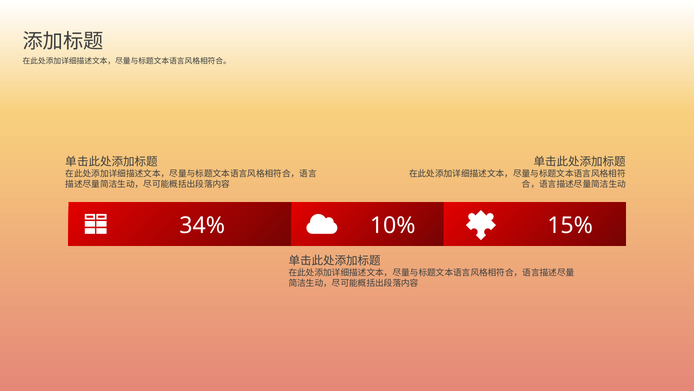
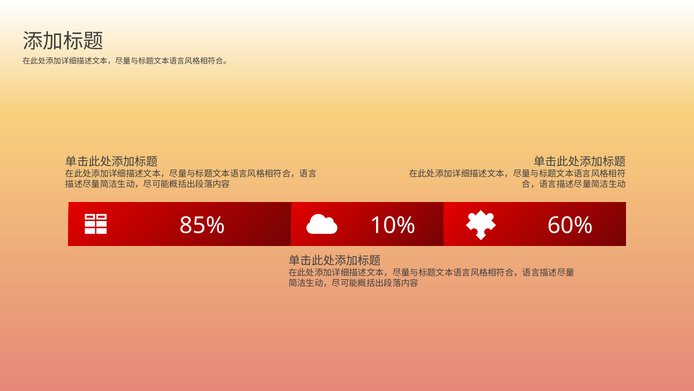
34%: 34% -> 85%
15%: 15% -> 60%
